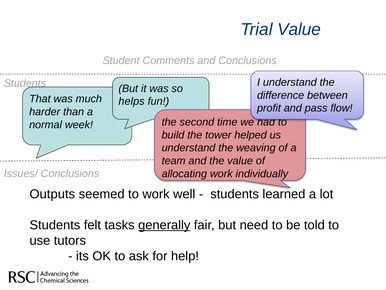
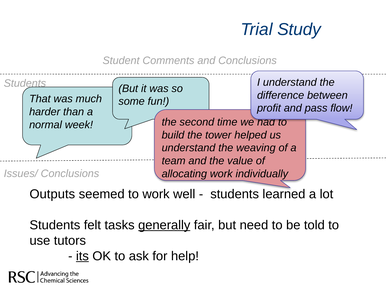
Trial Value: Value -> Study
helps: helps -> some
its underline: none -> present
